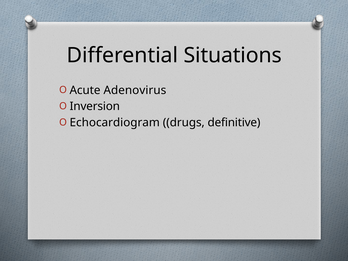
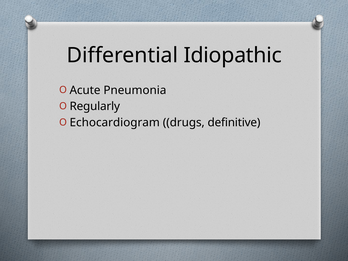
Situations: Situations -> Idiopathic
Adenovirus: Adenovirus -> Pneumonia
Inversion: Inversion -> Regularly
